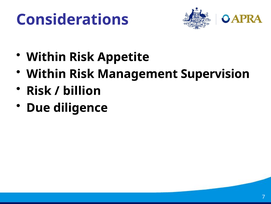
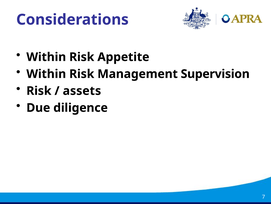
billion: billion -> assets
